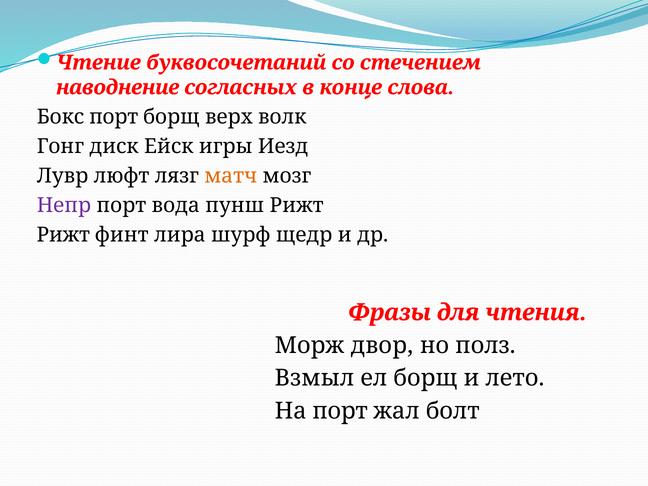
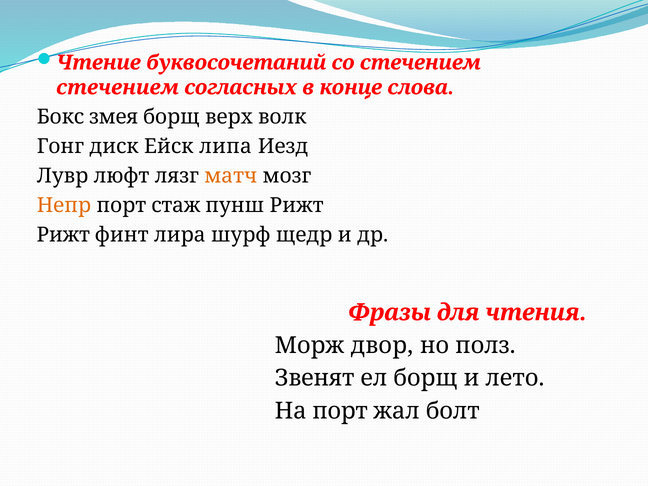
наводнение at (118, 87): наводнение -> стечением
Бокс порт: порт -> змея
игры: игры -> липа
Непр colour: purple -> orange
вода: вода -> стаж
Взмыл: Взмыл -> Звенят
